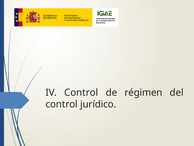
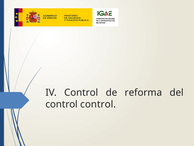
régimen: régimen -> reforma
control jurídico: jurídico -> control
